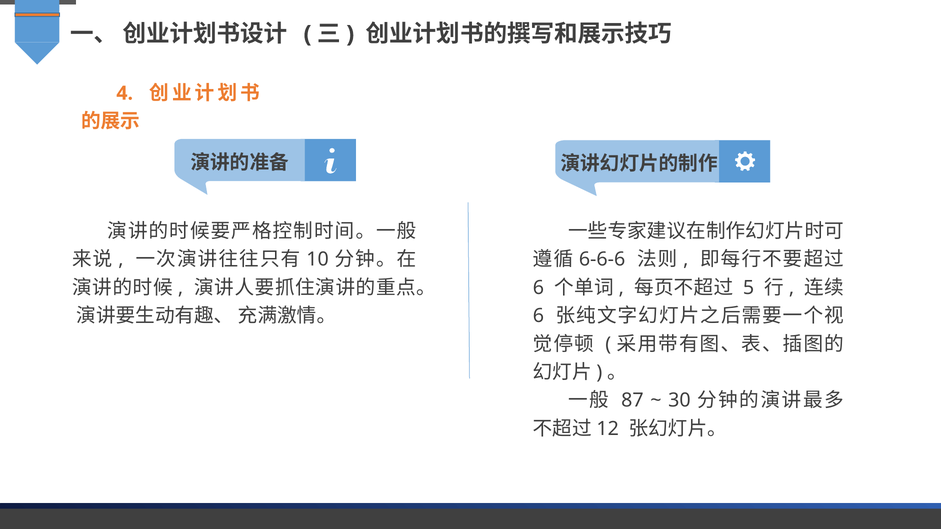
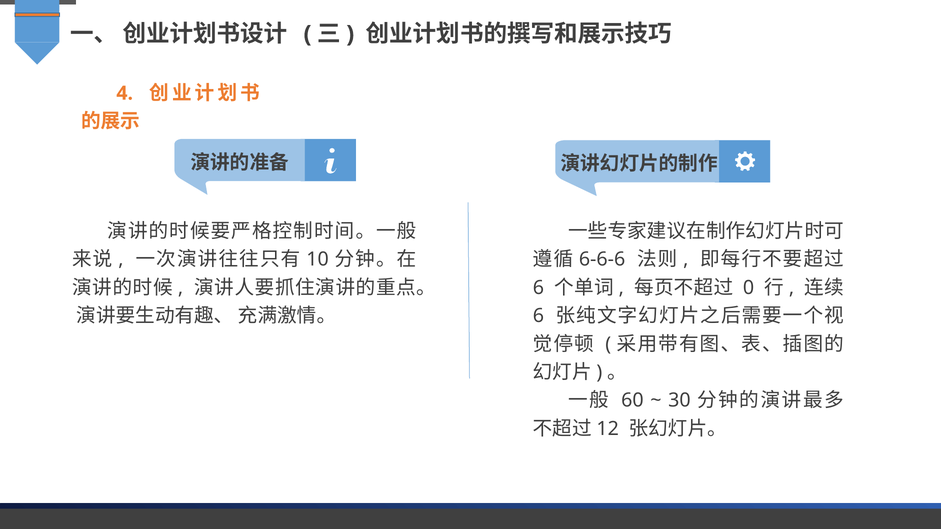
5: 5 -> 0
87: 87 -> 60
